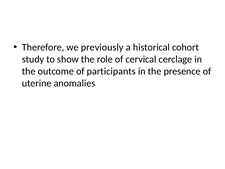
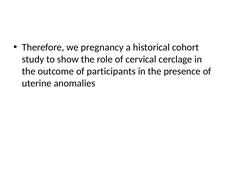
previously: previously -> pregnancy
